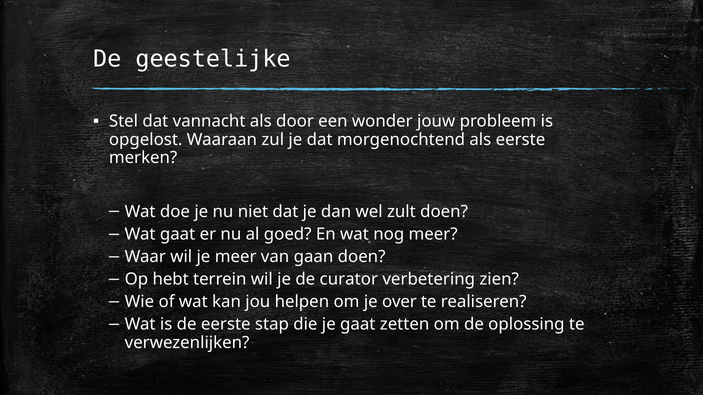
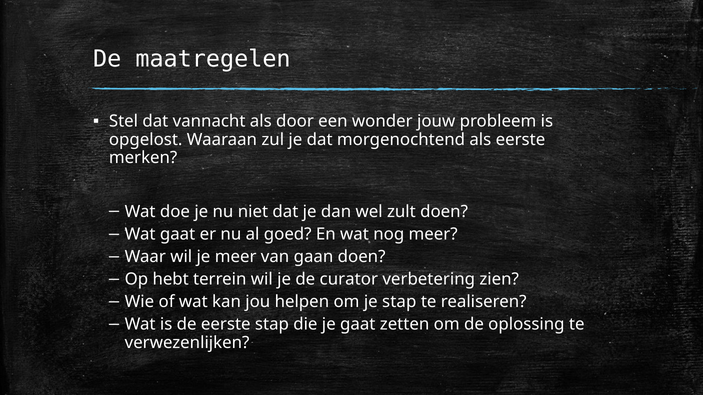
geestelijke: geestelijke -> maatregelen
je over: over -> stap
